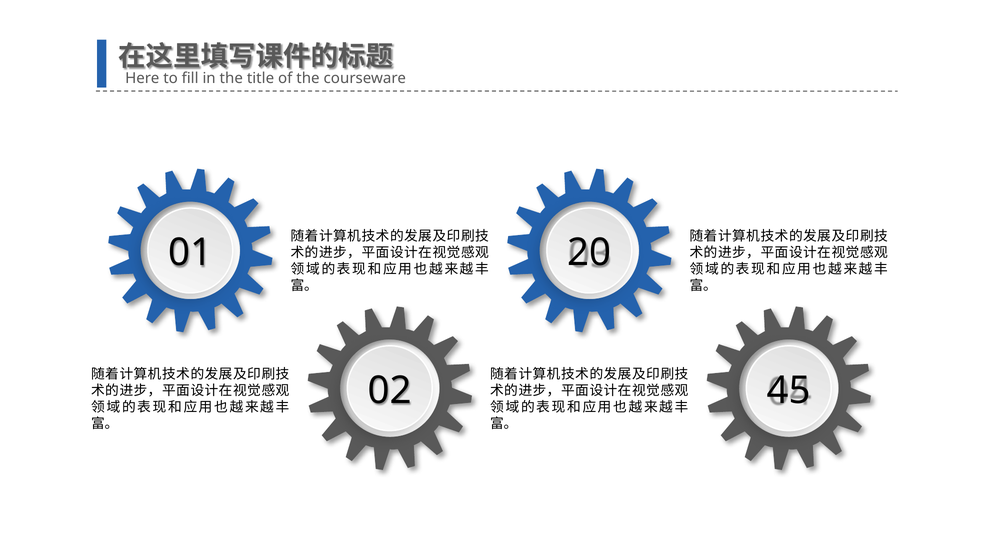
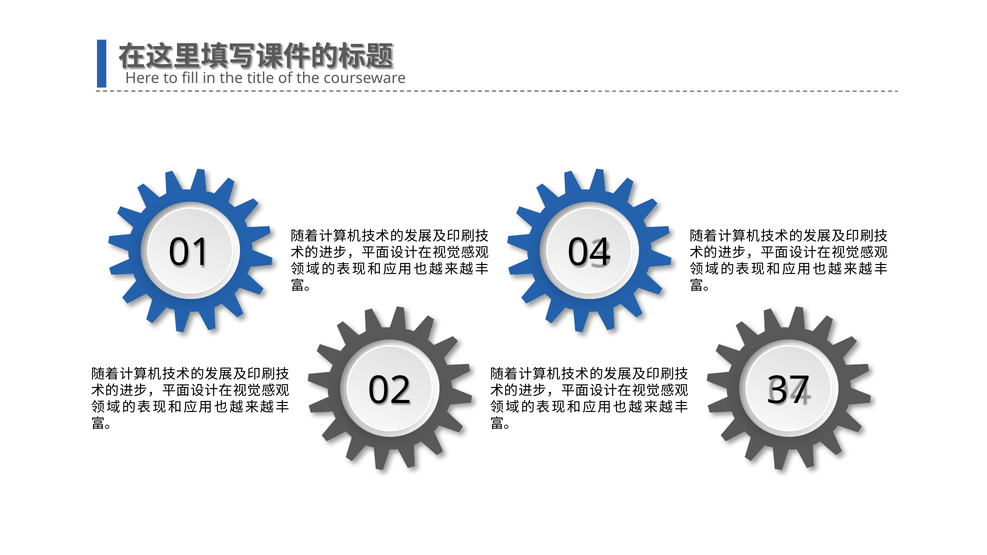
20: 20 -> 04
45: 45 -> 37
